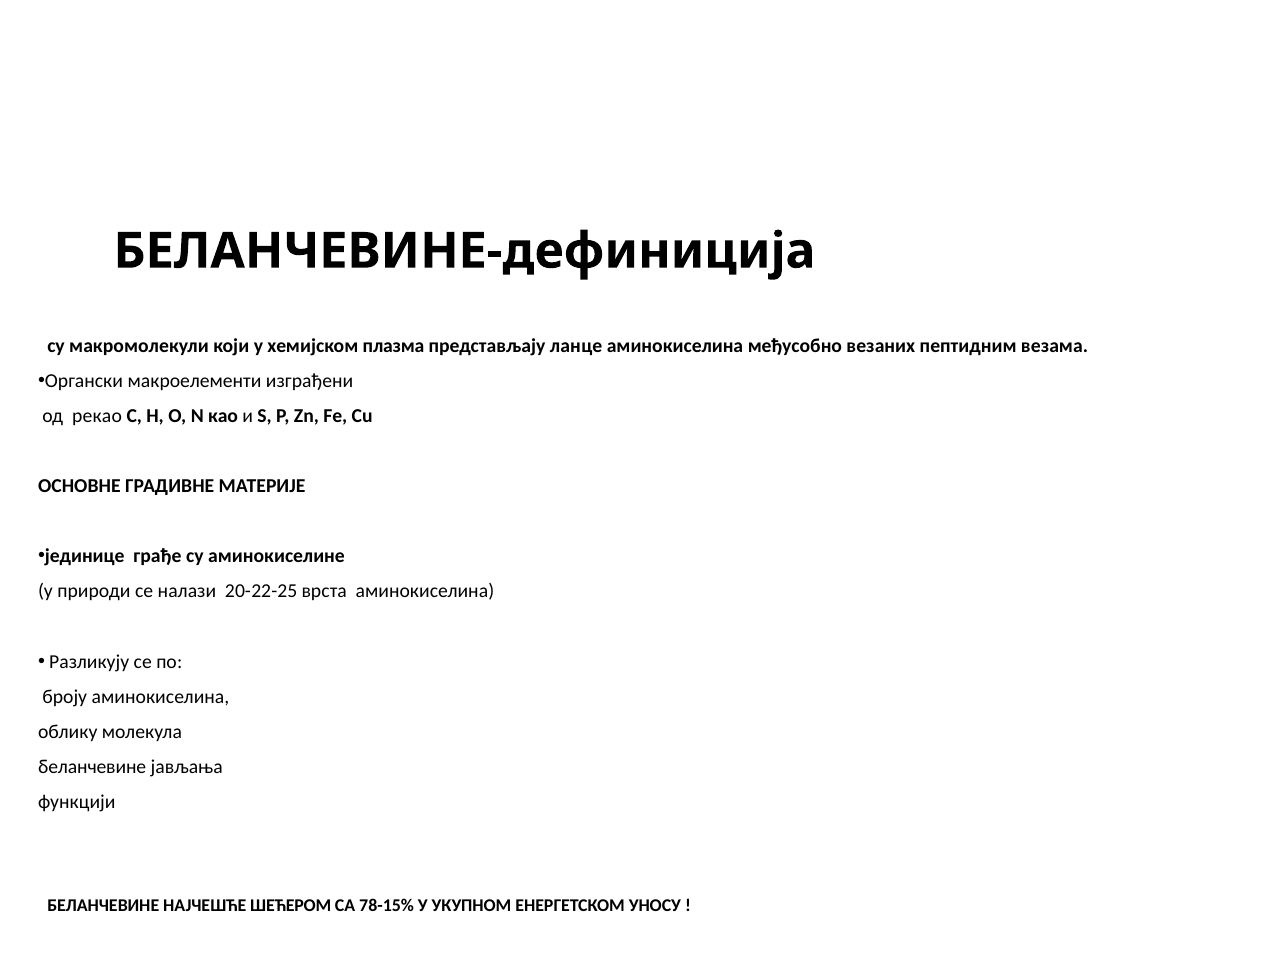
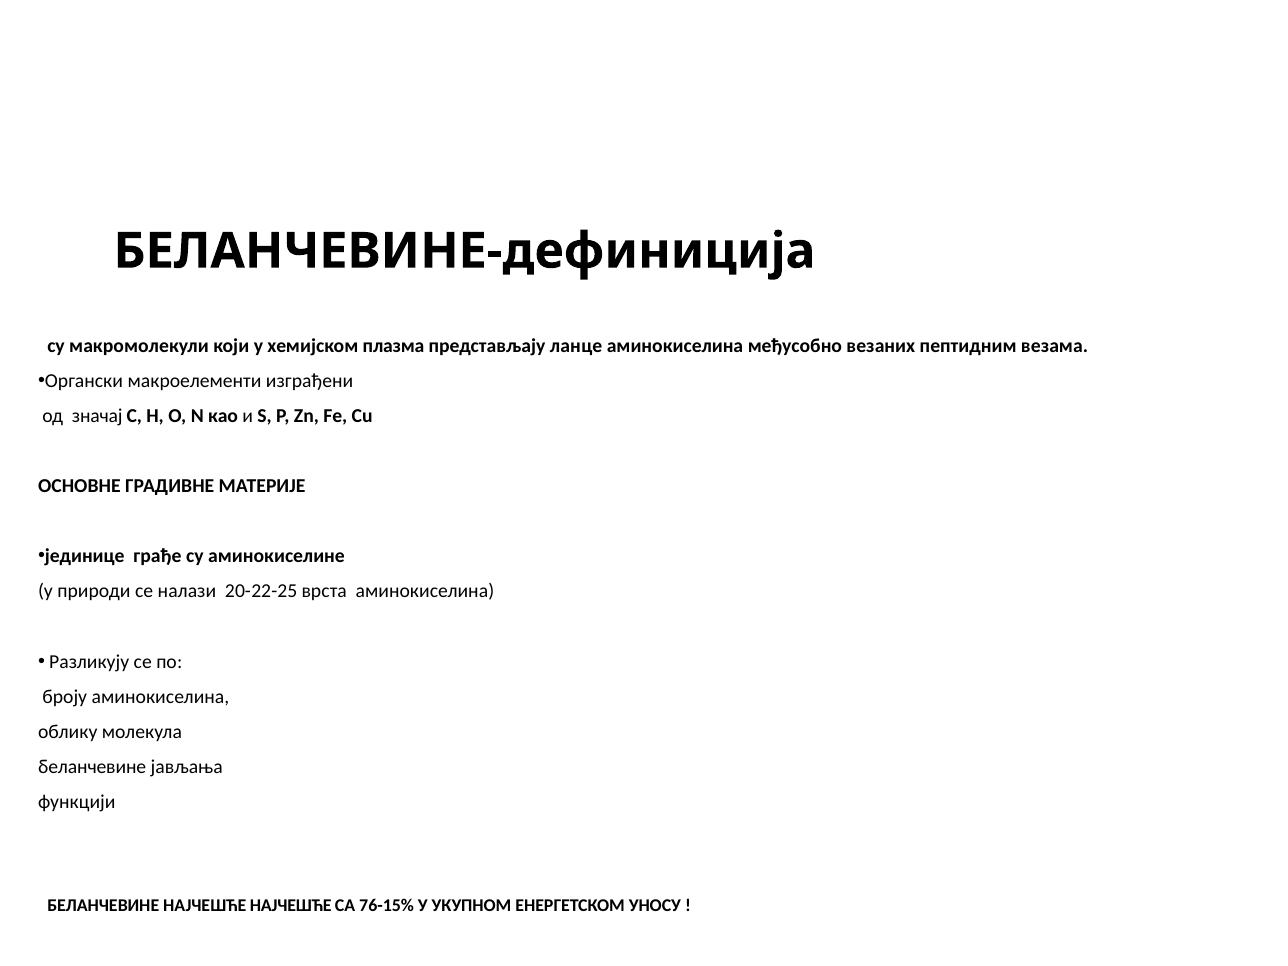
рекао: рекао -> значај
НАЈЧЕШЋЕ ШЕЋЕРОМ: ШЕЋЕРОМ -> НАЈЧЕШЋЕ
78-15%: 78-15% -> 76-15%
